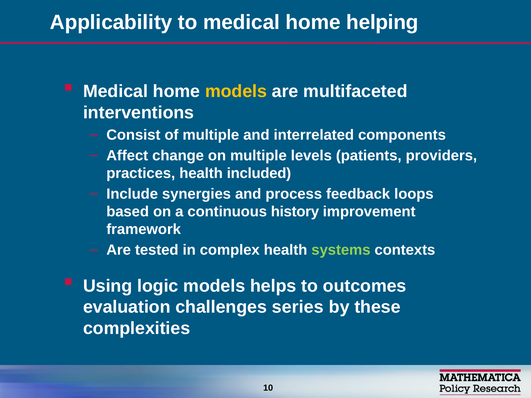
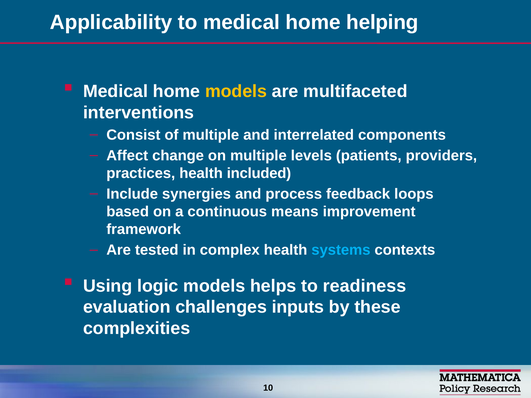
history: history -> means
systems colour: light green -> light blue
outcomes: outcomes -> readiness
series: series -> inputs
